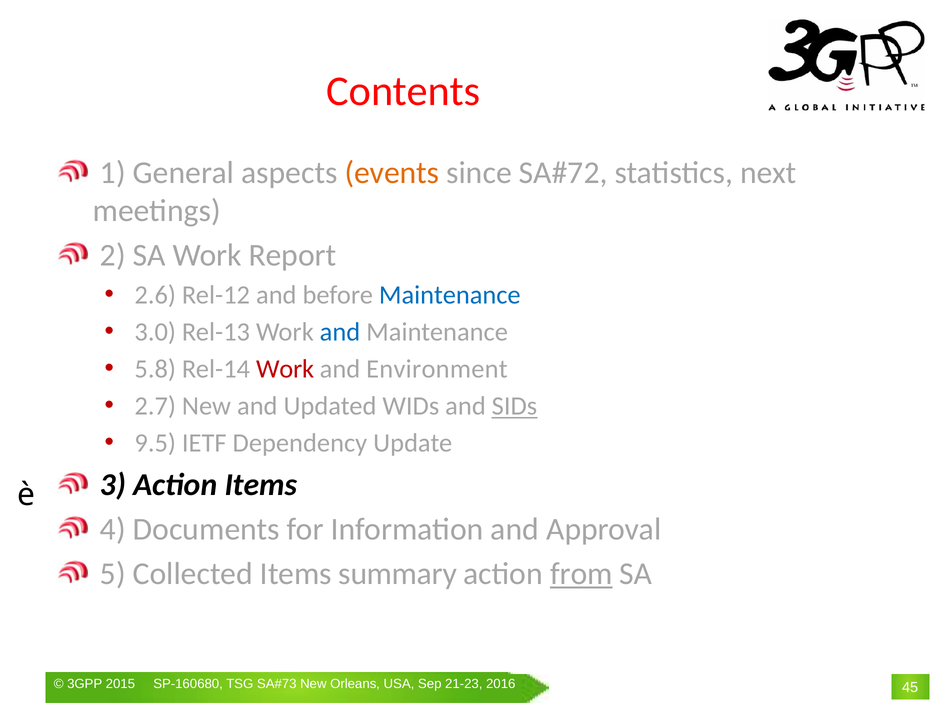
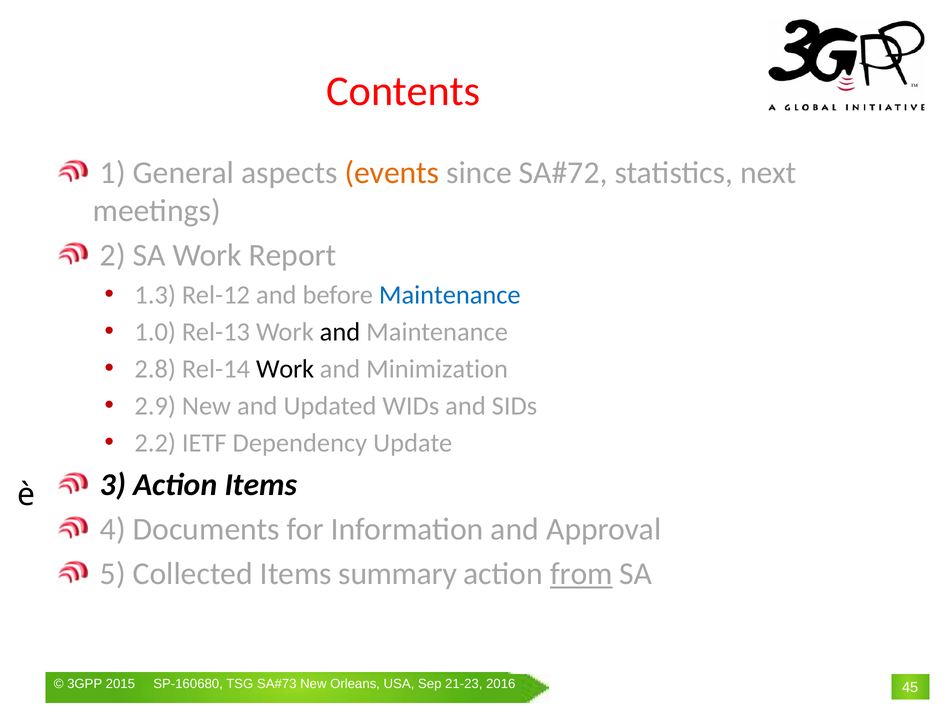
2.6: 2.6 -> 1.3
3.0: 3.0 -> 1.0
and at (340, 332) colour: blue -> black
5.8: 5.8 -> 2.8
Work at (285, 369) colour: red -> black
Environment: Environment -> Minimization
2.7: 2.7 -> 2.9
SIDs underline: present -> none
9.5: 9.5 -> 2.2
